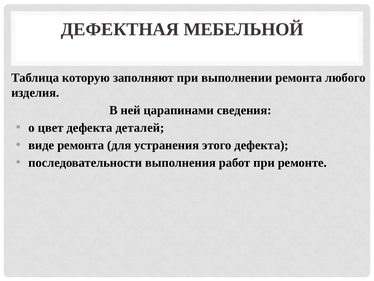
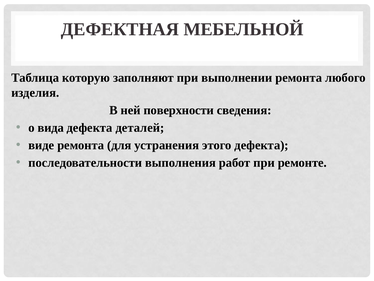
царапинами: царапинами -> поверхности
цвет: цвет -> вида
